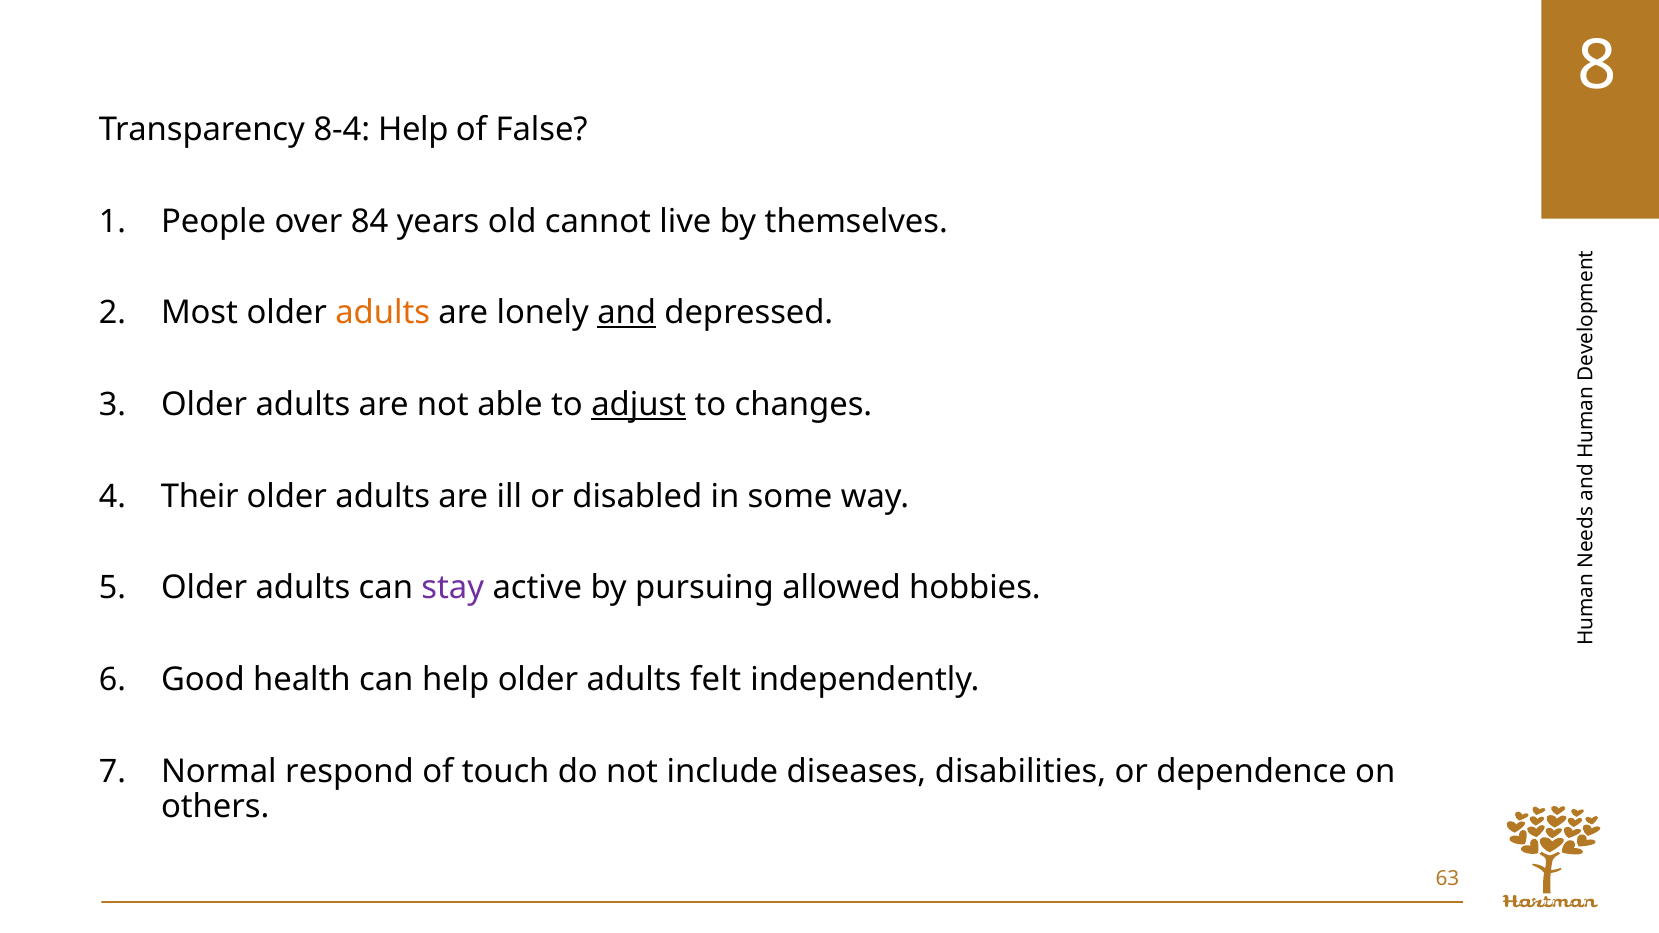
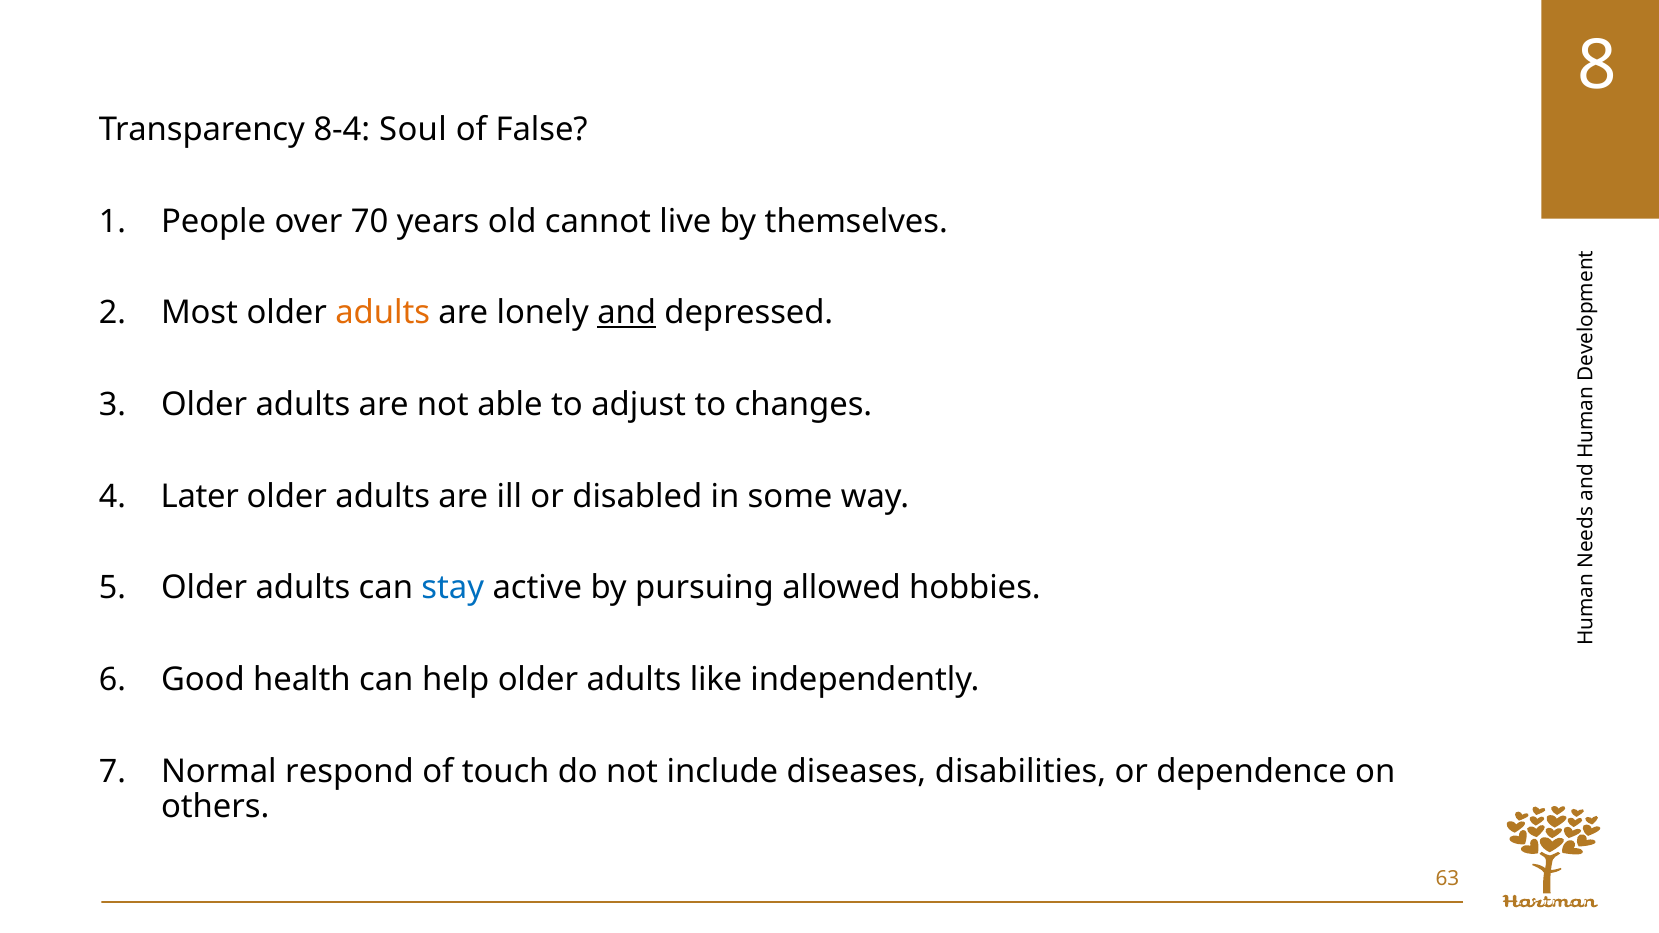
8-4 Help: Help -> Soul
84: 84 -> 70
adjust underline: present -> none
Their: Their -> Later
stay colour: purple -> blue
felt: felt -> like
